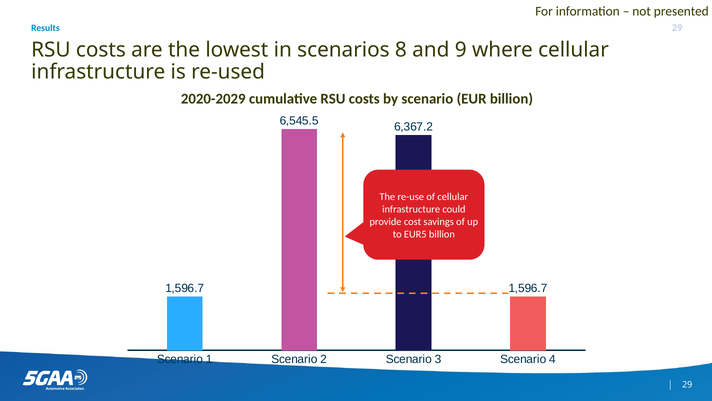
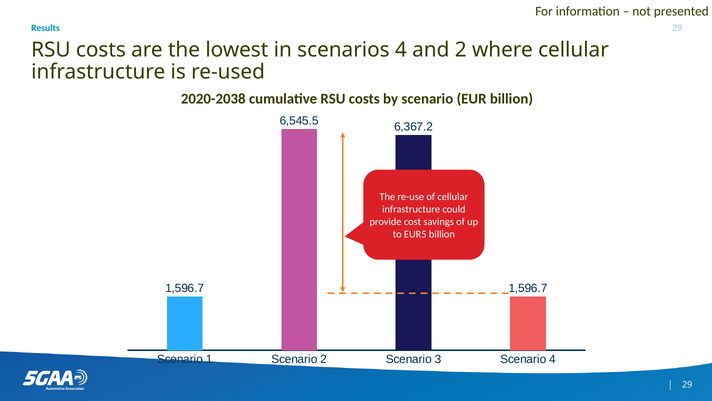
scenarios 8: 8 -> 4
and 9: 9 -> 2
2020-2029: 2020-2029 -> 2020-2038
